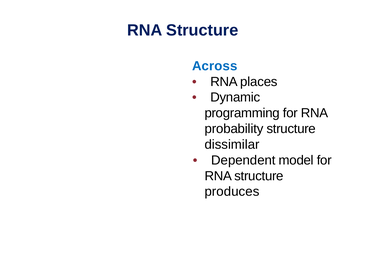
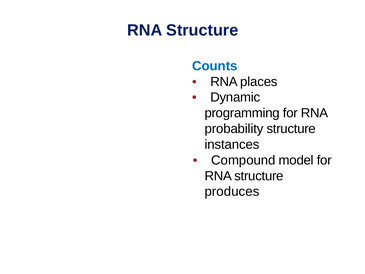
Across: Across -> Counts
dissimilar: dissimilar -> instances
Dependent: Dependent -> Compound
